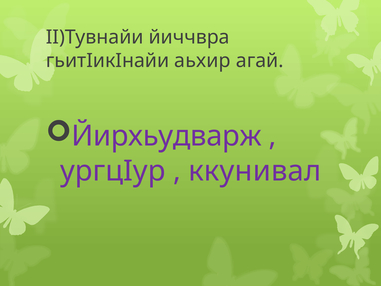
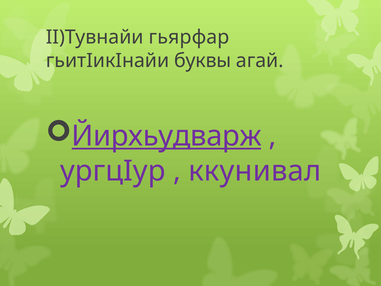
йиччвра: йиччвра -> гьярфар
аьхир: аьхир -> буквы
Йирхьудварж underline: none -> present
